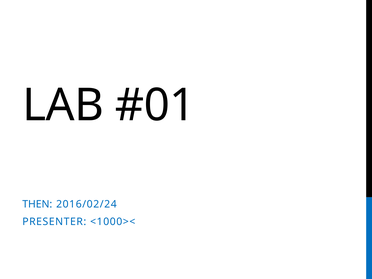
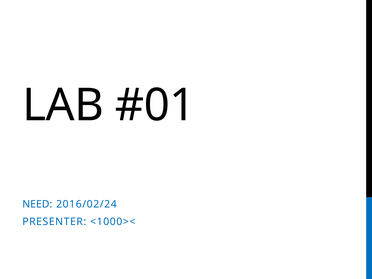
THEN: THEN -> NEED
